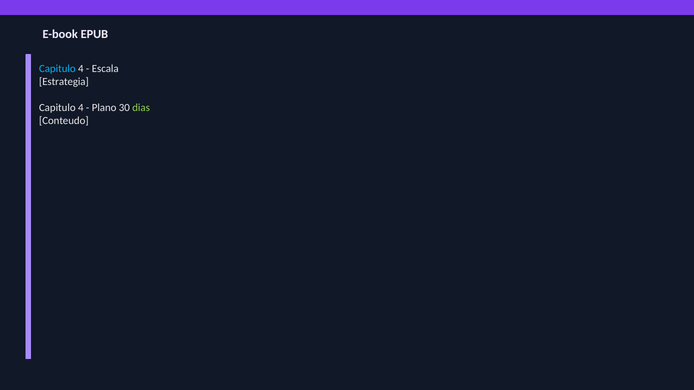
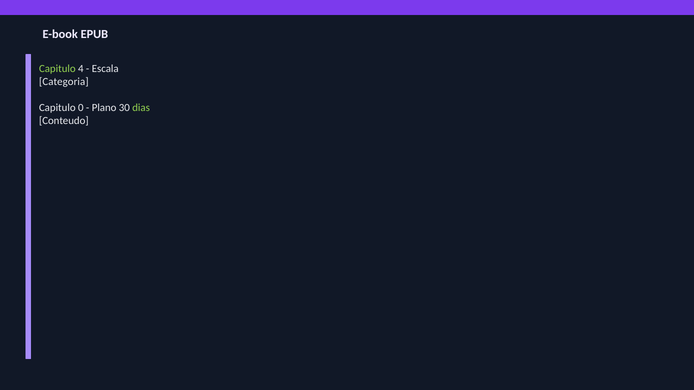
Capitulo at (57, 69) colour: light blue -> light green
Estrategia: Estrategia -> Categoria
4 at (81, 108): 4 -> 0
